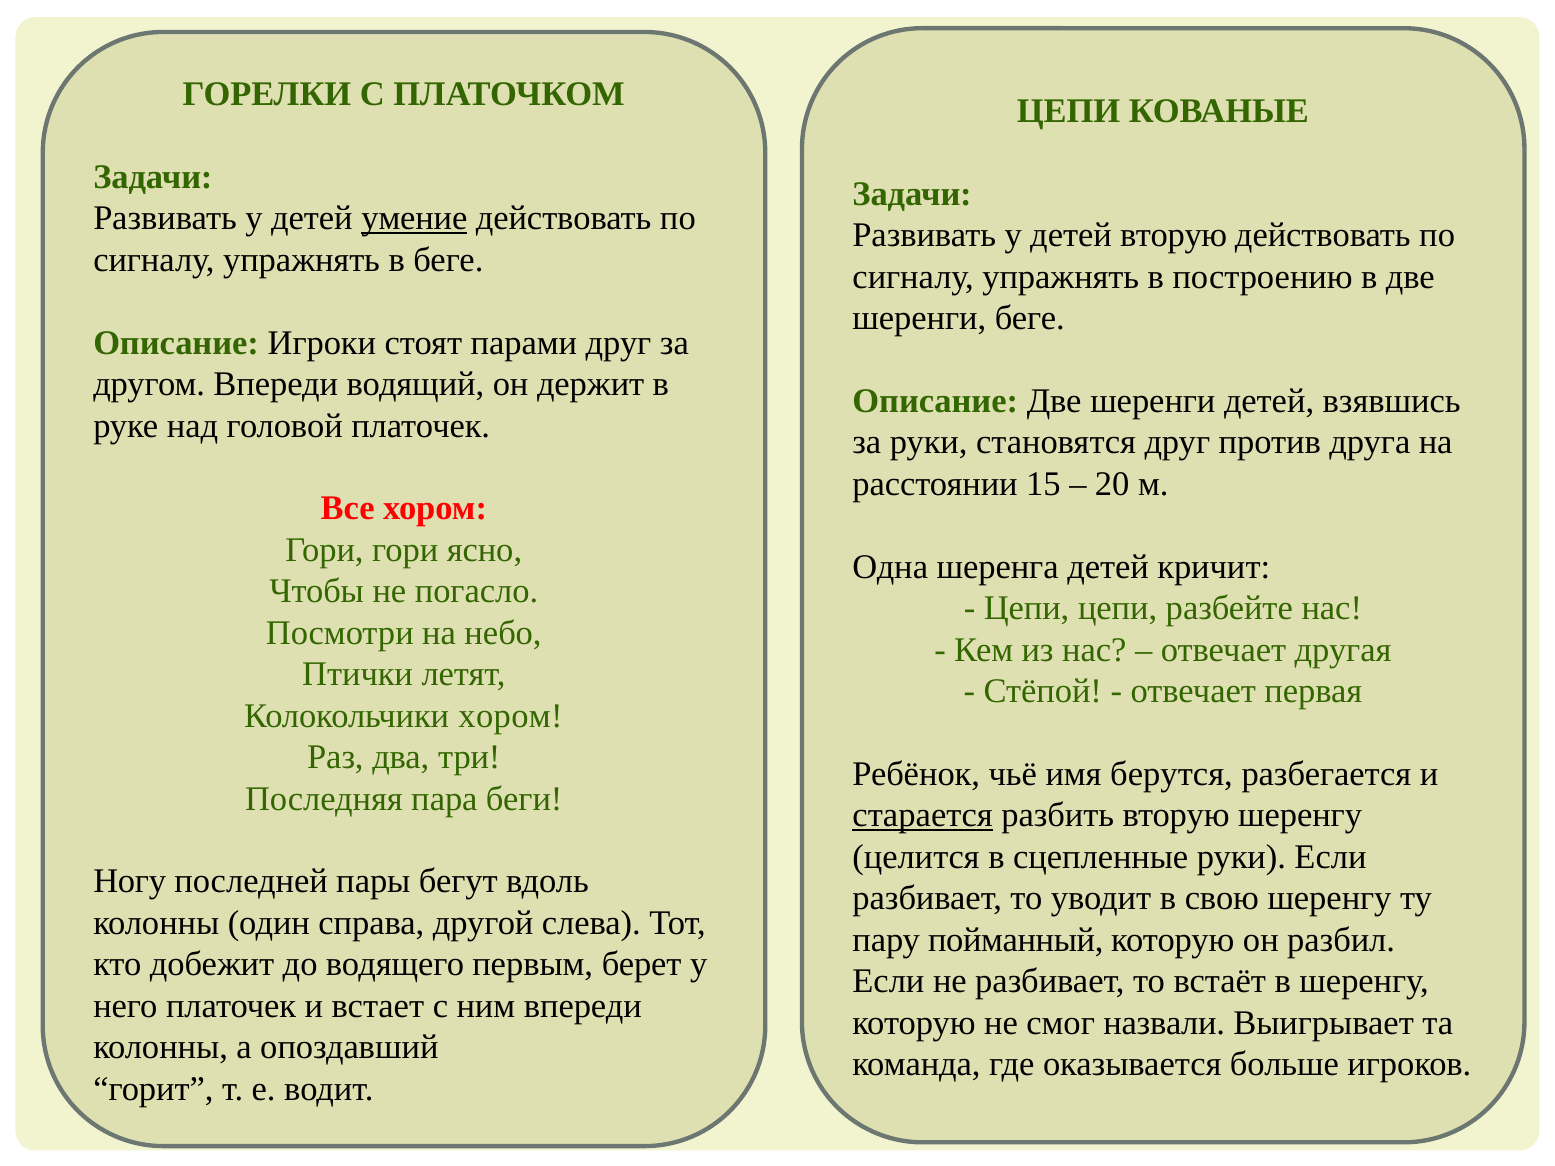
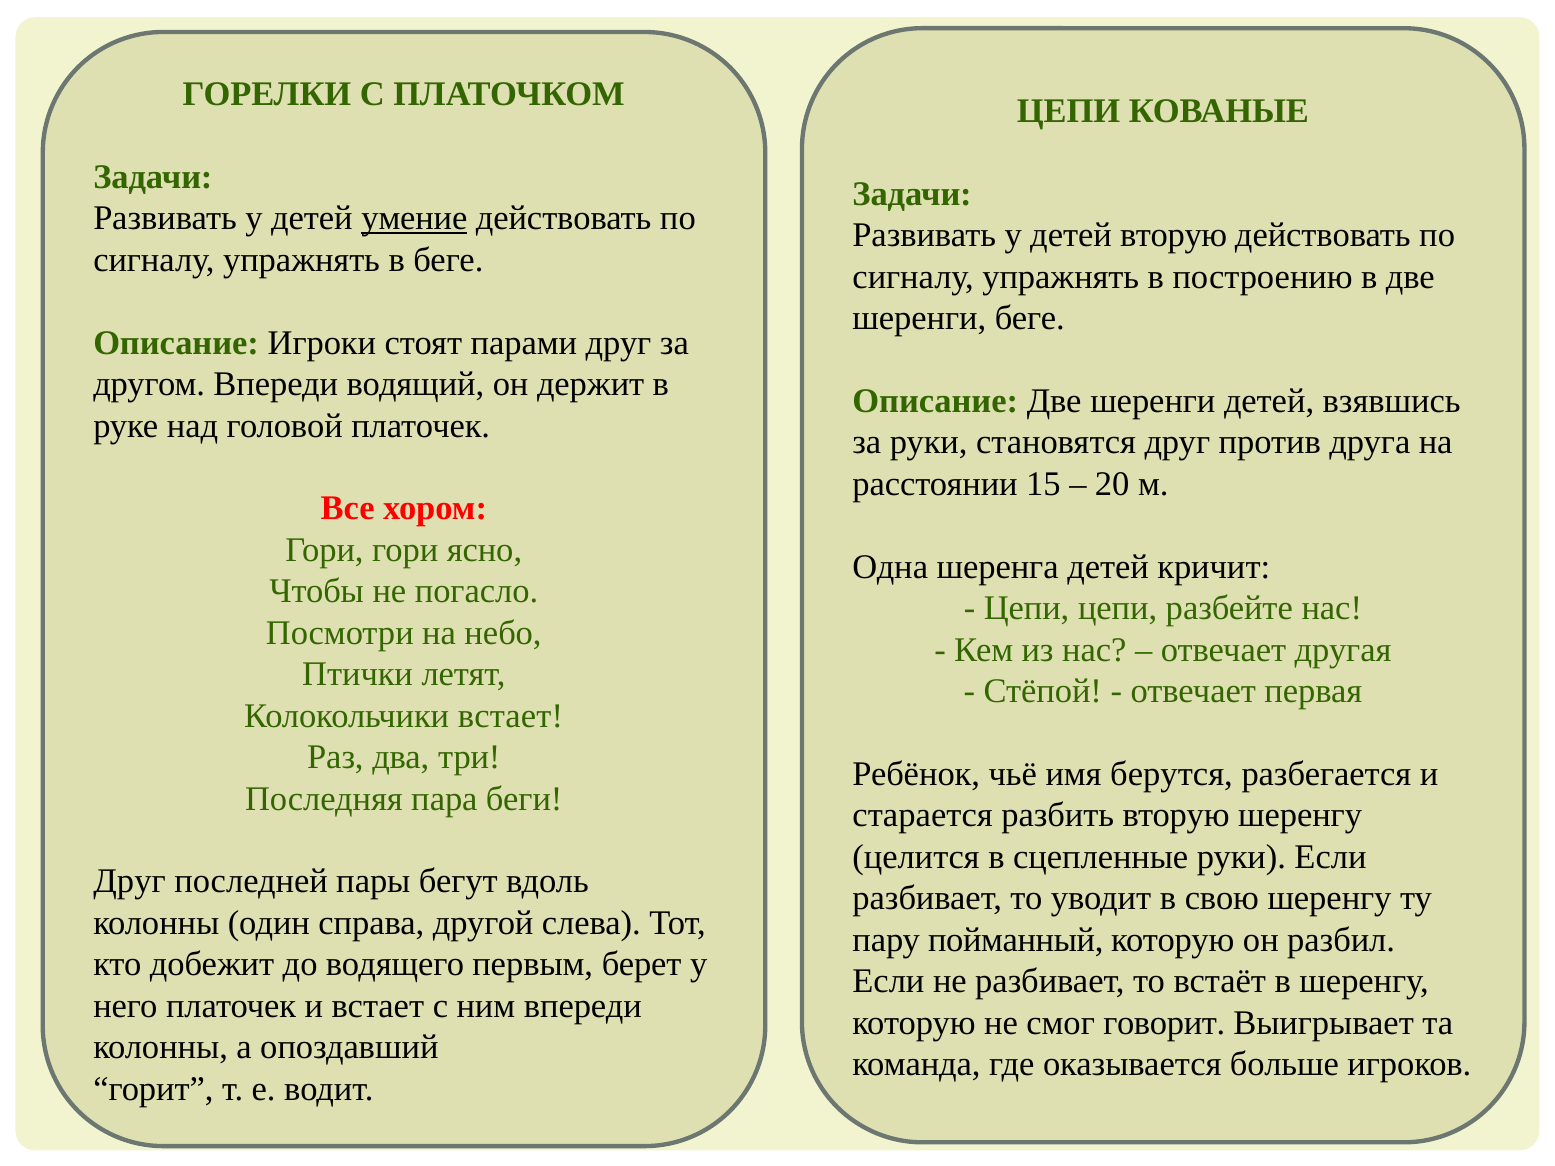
Колокольчики хором: хором -> встает
старается underline: present -> none
Ногу at (130, 882): Ногу -> Друг
назвали: назвали -> говорит
